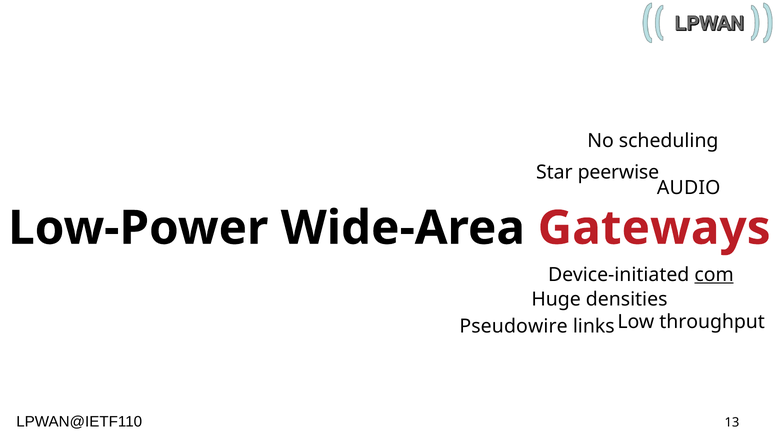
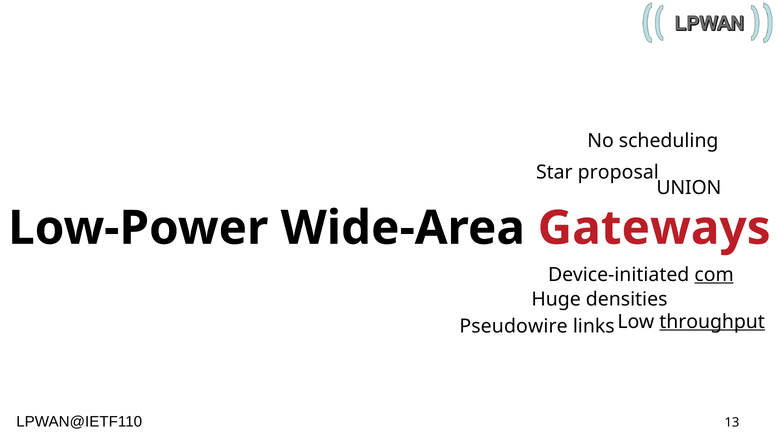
peerwise: peerwise -> proposal
AUDIO: AUDIO -> UNION
throughput underline: none -> present
